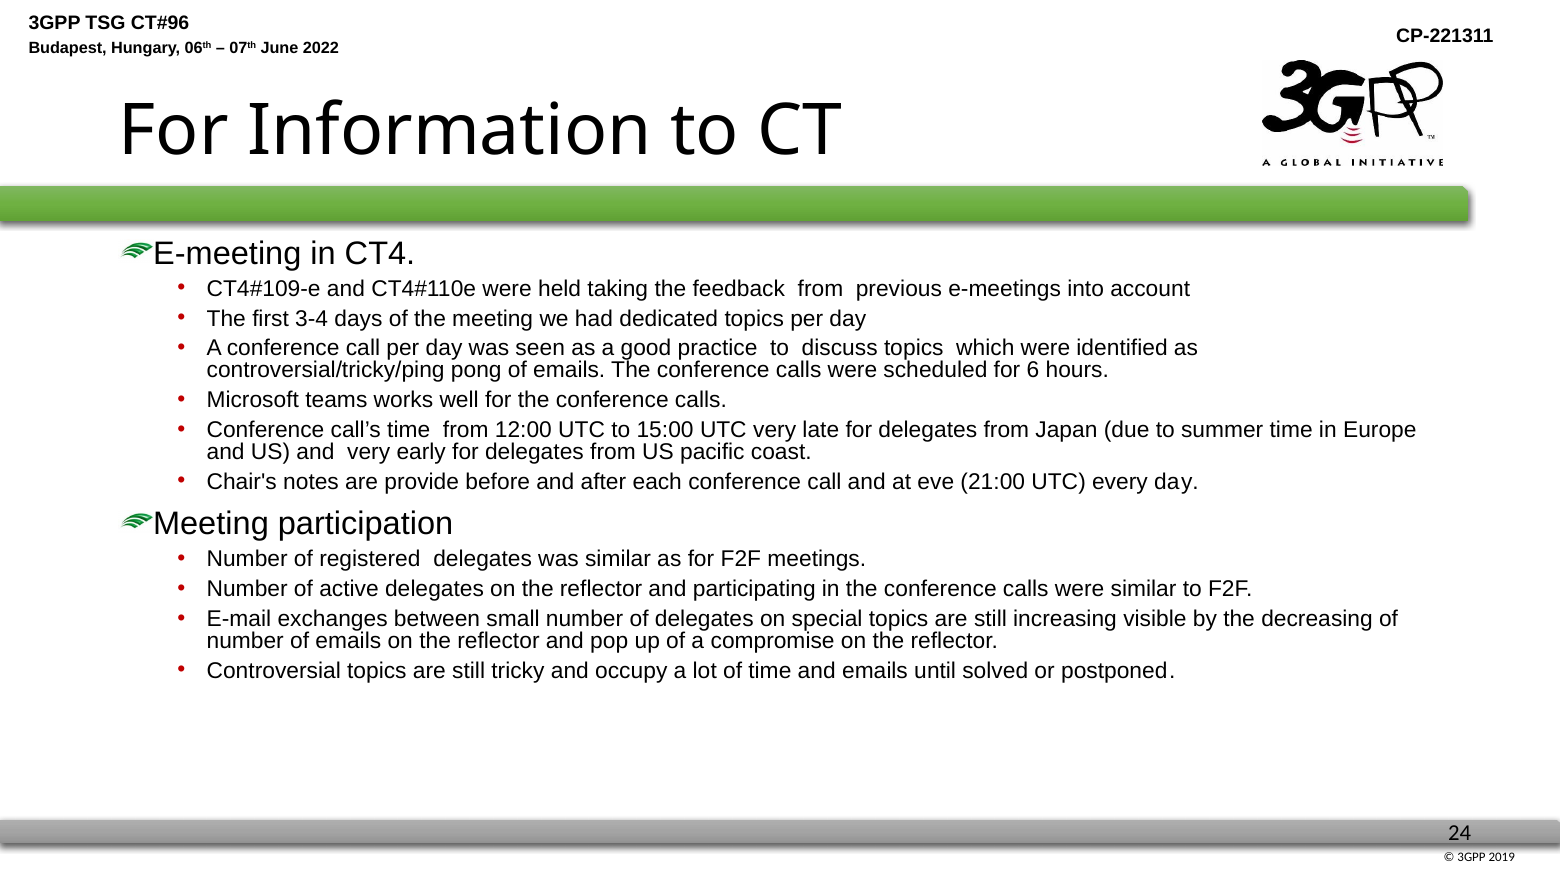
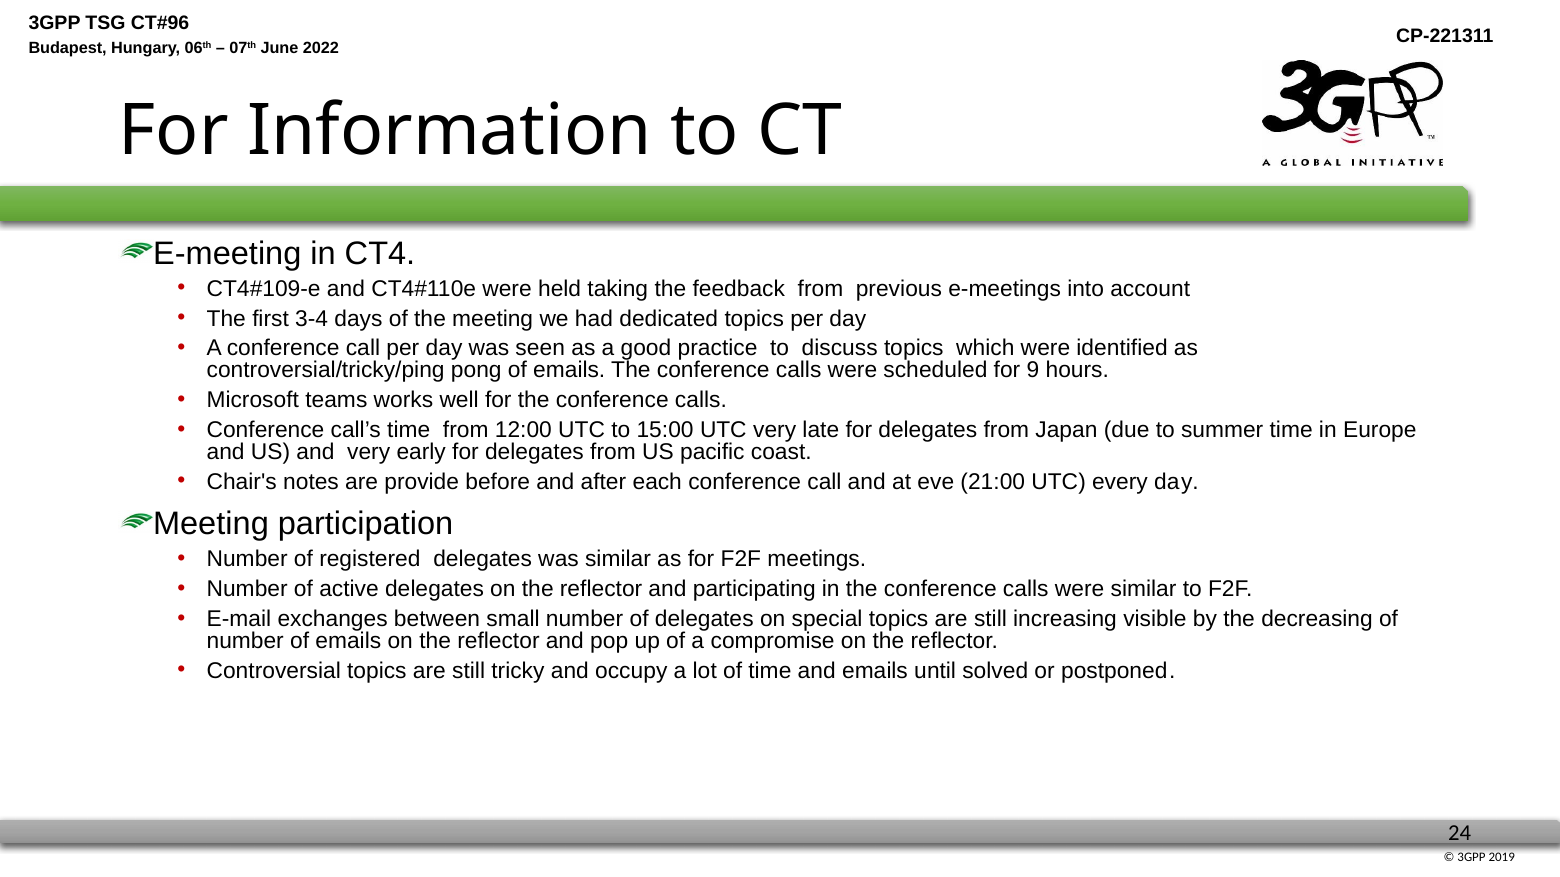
6: 6 -> 9
